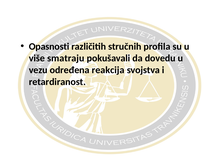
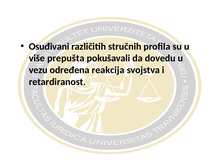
Opasnosti: Opasnosti -> Osuđivani
smatraju: smatraju -> prepušta
